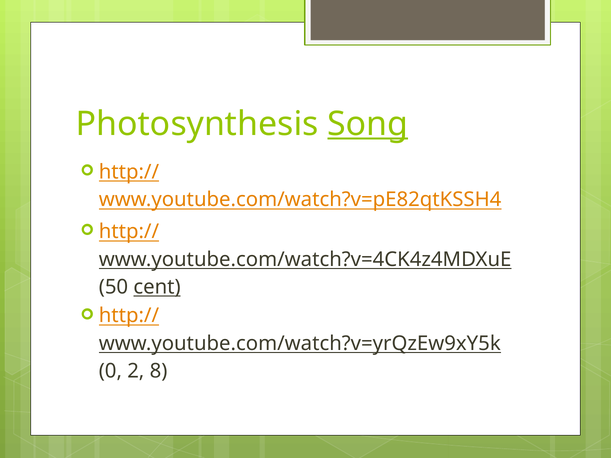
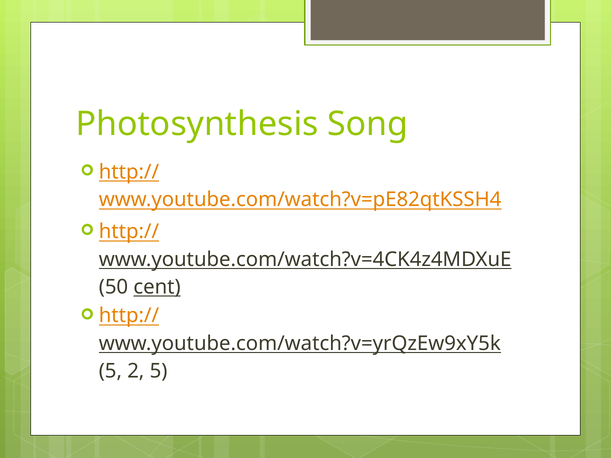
Song underline: present -> none
0 at (110, 371): 0 -> 5
2 8: 8 -> 5
